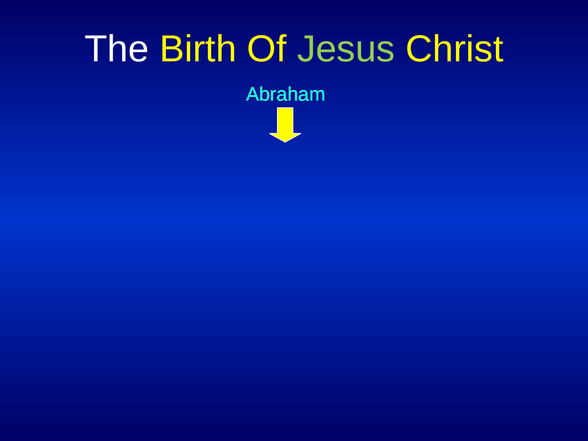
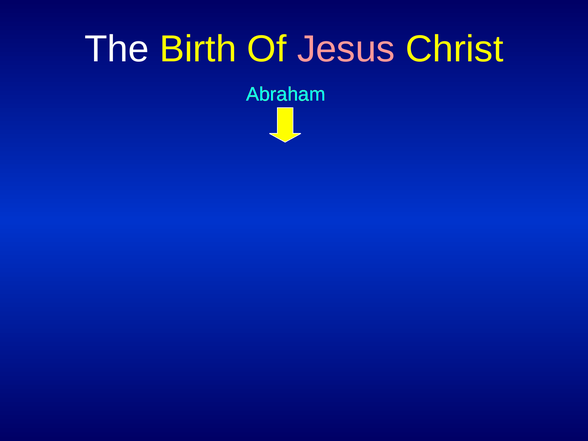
Jesus colour: light green -> pink
